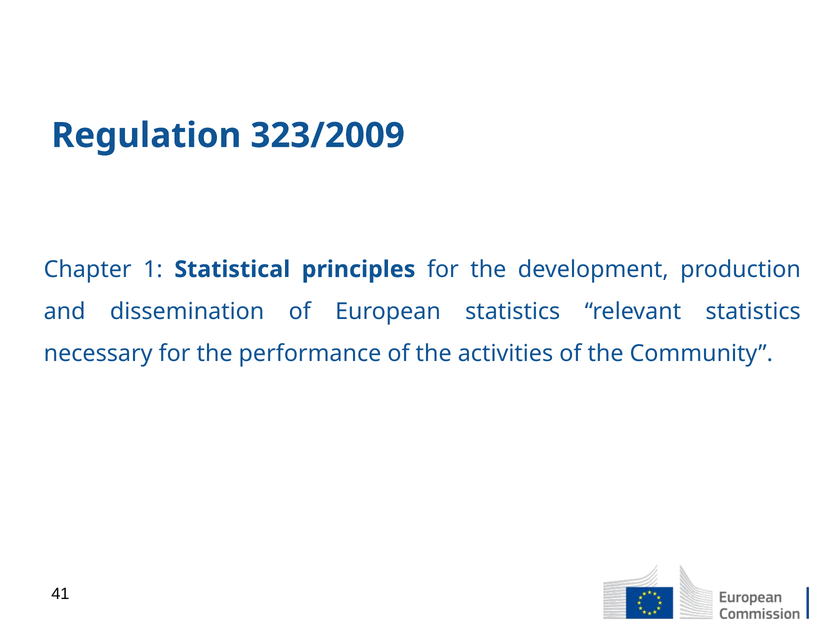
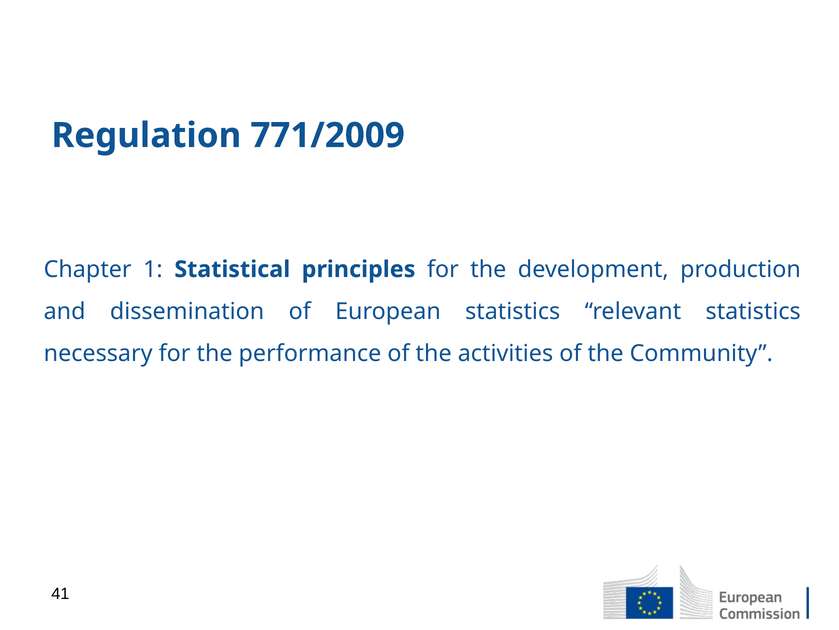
323/2009: 323/2009 -> 771/2009
